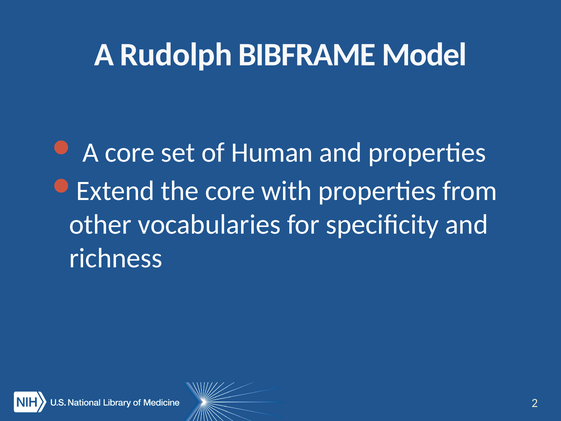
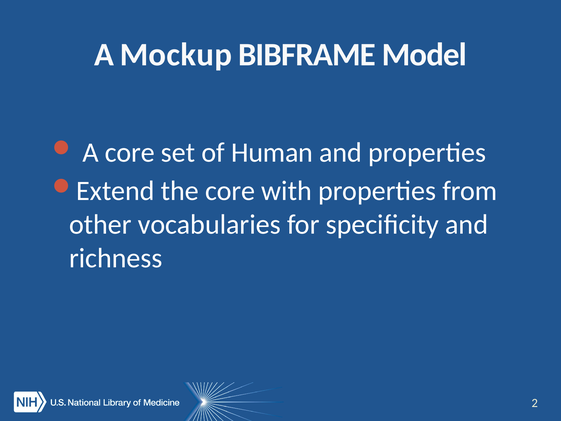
Rudolph: Rudolph -> Mockup
